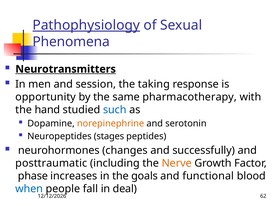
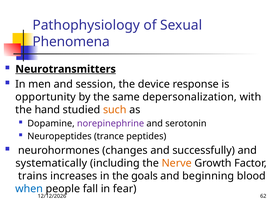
Pathophysiology underline: present -> none
taking: taking -> device
pharmacotherapy: pharmacotherapy -> depersonalization
such colour: blue -> orange
norepinephrine colour: orange -> purple
stages: stages -> trance
posttraumatic: posttraumatic -> systematically
phase: phase -> trains
functional: functional -> beginning
deal: deal -> fear
